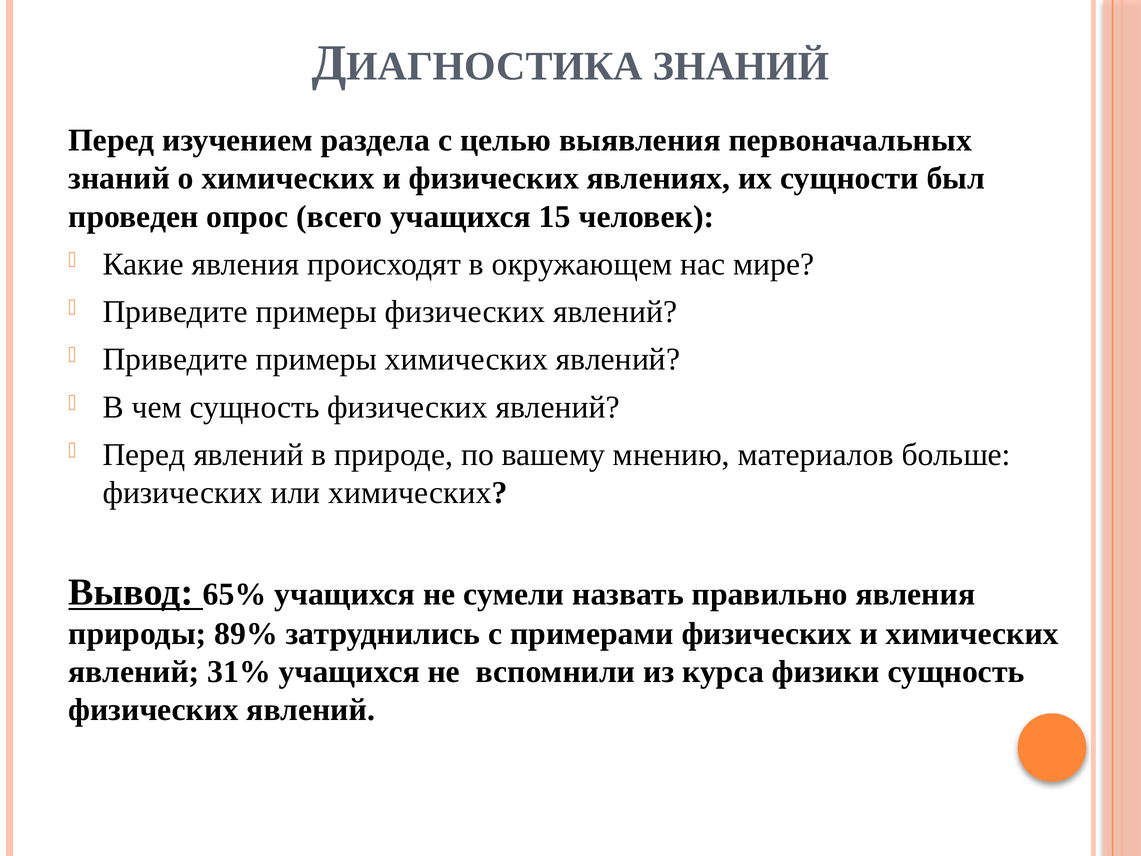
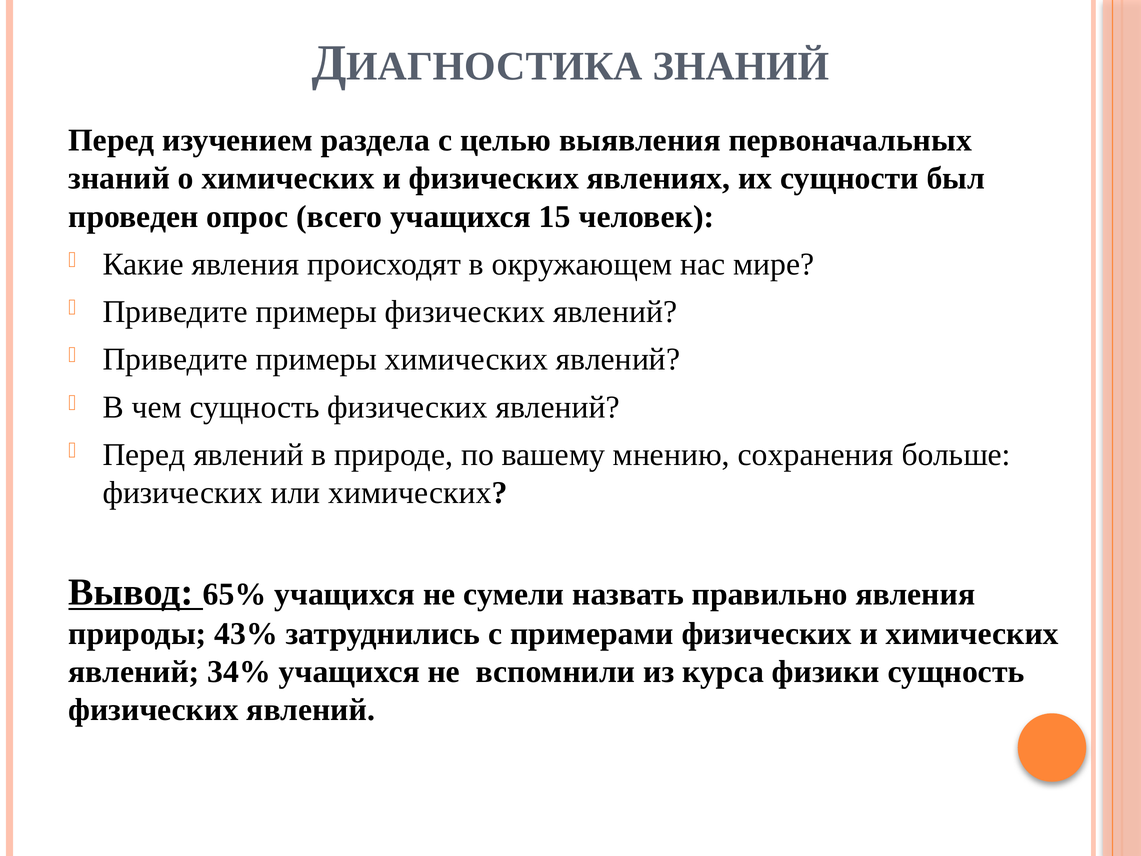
материалов: материалов -> сохранения
89%: 89% -> 43%
31%: 31% -> 34%
